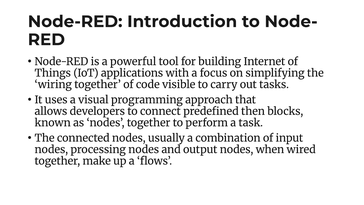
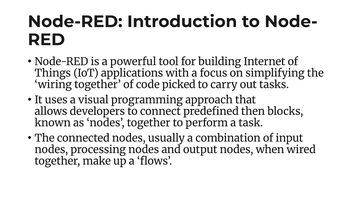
visible: visible -> picked
